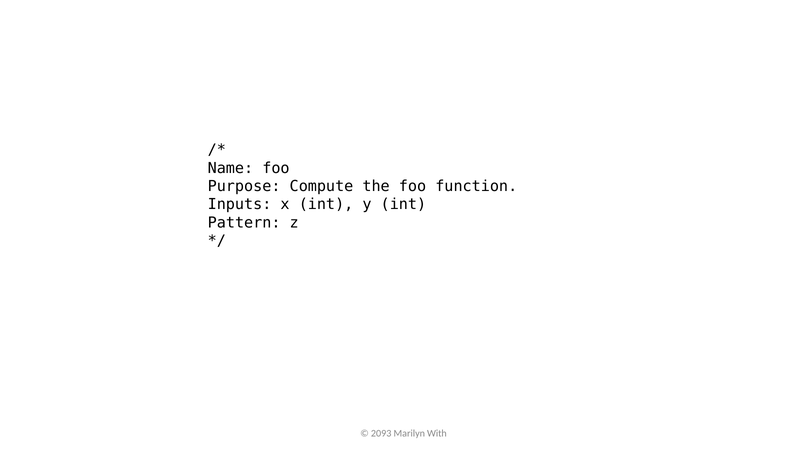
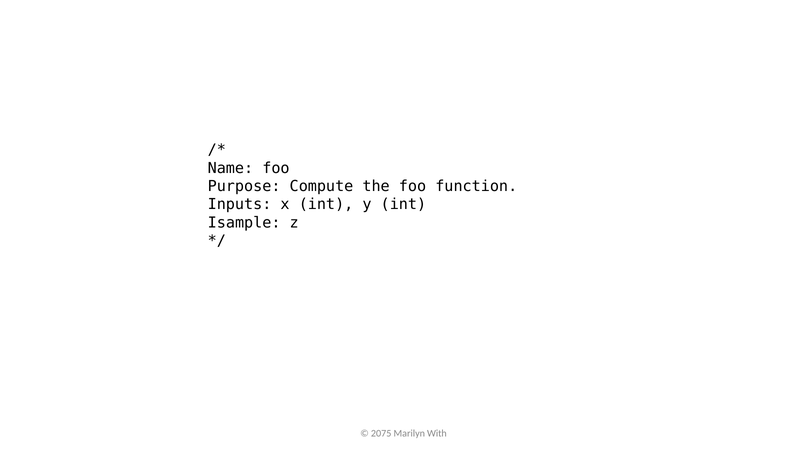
Pattern: Pattern -> Isample
2093: 2093 -> 2075
